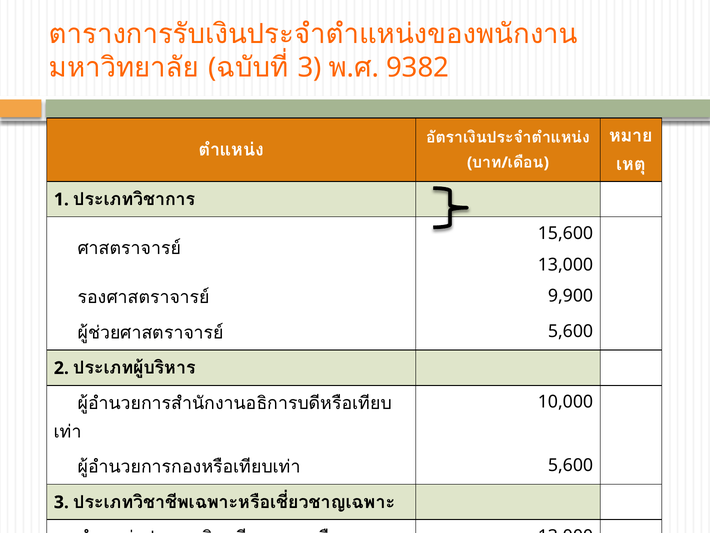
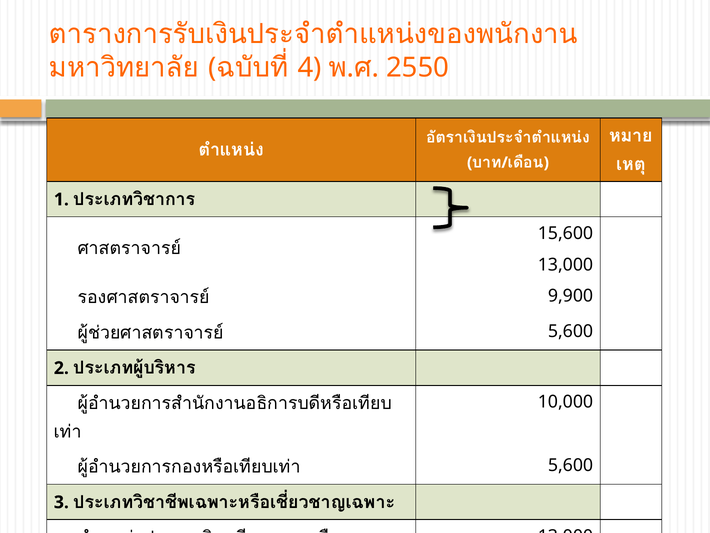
3 at (310, 67): 3 -> 4
9382: 9382 -> 2550
